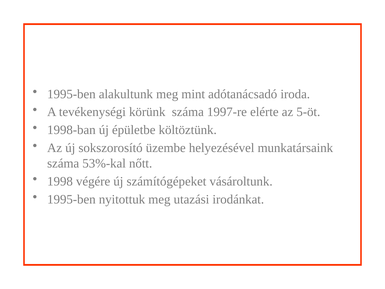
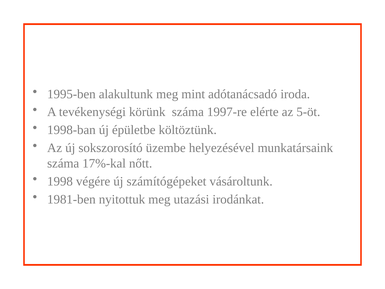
53%-kal: 53%-kal -> 17%-kal
1995-ben at (71, 199): 1995-ben -> 1981-ben
